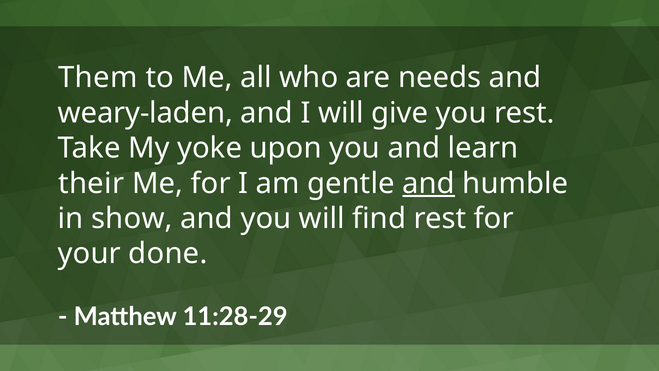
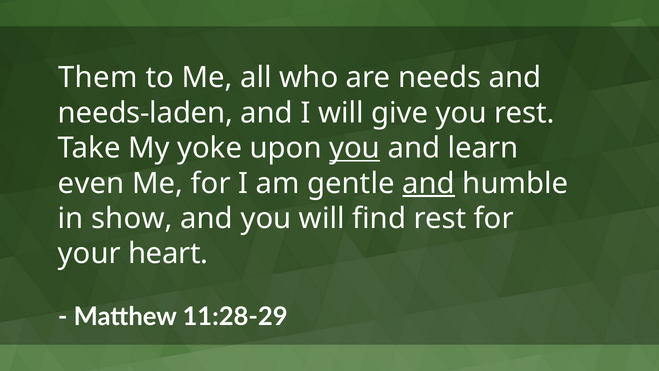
weary-laden: weary-laden -> needs-laden
you at (355, 148) underline: none -> present
their: their -> even
done: done -> heart
